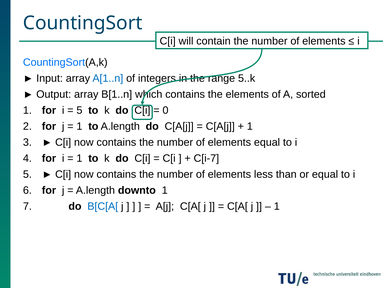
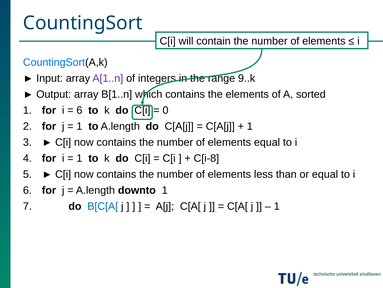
A[1..n colour: blue -> purple
5..k: 5..k -> 9..k
5 at (79, 110): 5 -> 6
C[i-7: C[i-7 -> C[i-8
